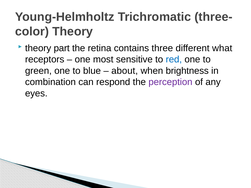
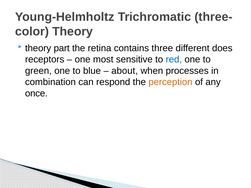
what: what -> does
brightness: brightness -> processes
perception colour: purple -> orange
eyes: eyes -> once
